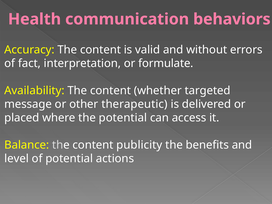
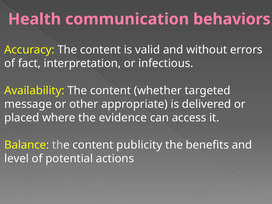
formulate: formulate -> infectious
therapeutic: therapeutic -> appropriate
the potential: potential -> evidence
